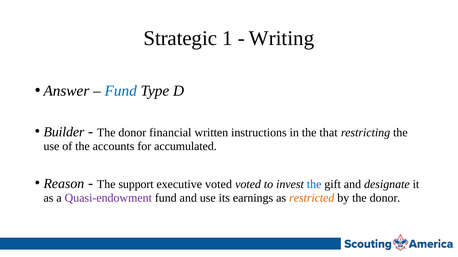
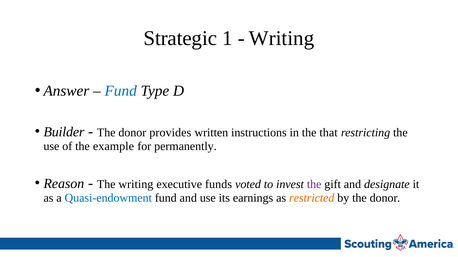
financial: financial -> provides
accounts: accounts -> example
accumulated: accumulated -> permanently
The support: support -> writing
executive voted: voted -> funds
the at (314, 185) colour: blue -> purple
Quasi-endowment colour: purple -> blue
